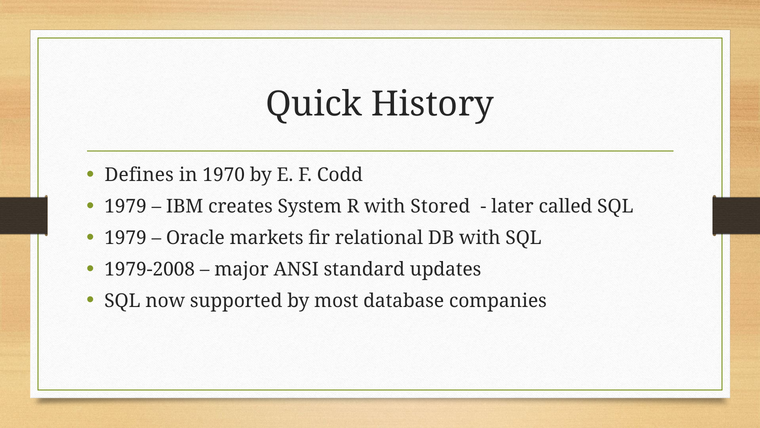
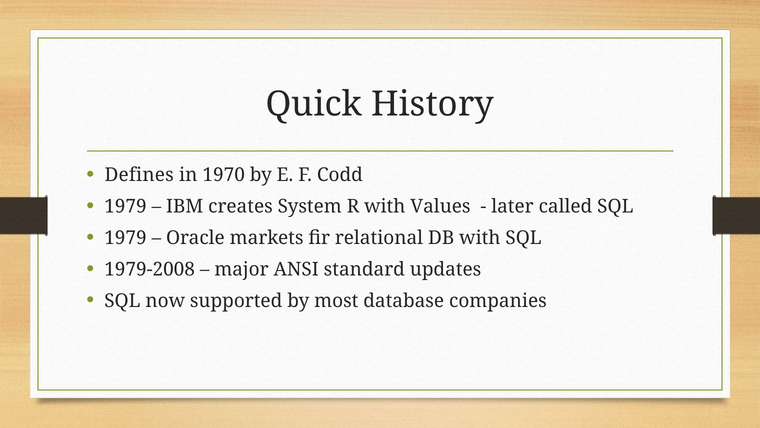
Stored: Stored -> Values
